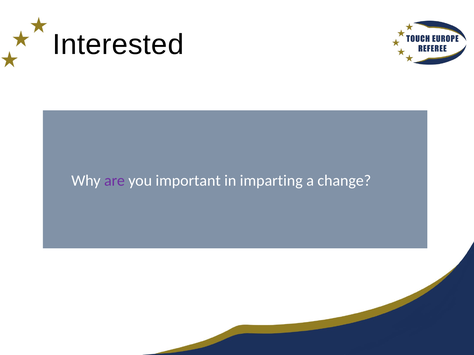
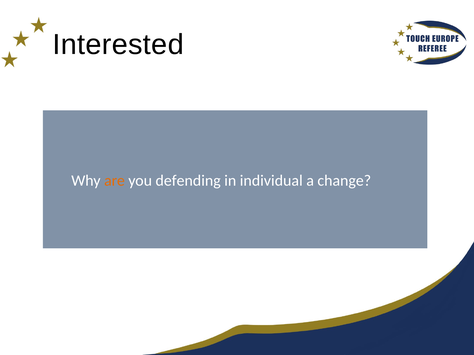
are colour: purple -> orange
important: important -> defending
imparting: imparting -> individual
